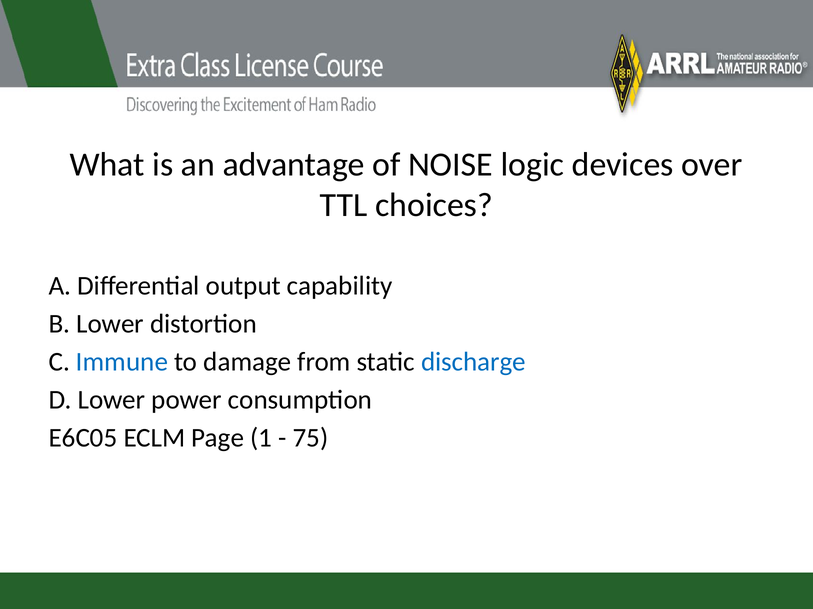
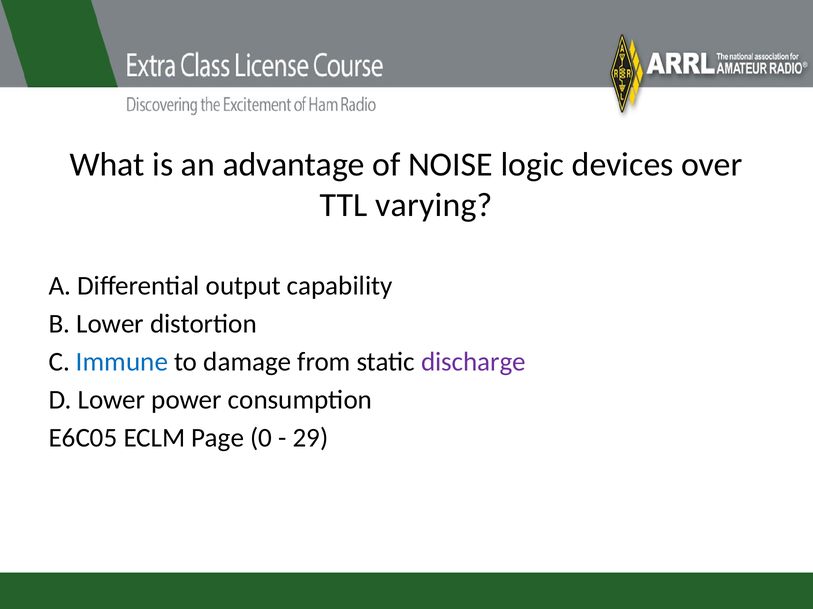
choices: choices -> varying
discharge colour: blue -> purple
1: 1 -> 0
75: 75 -> 29
